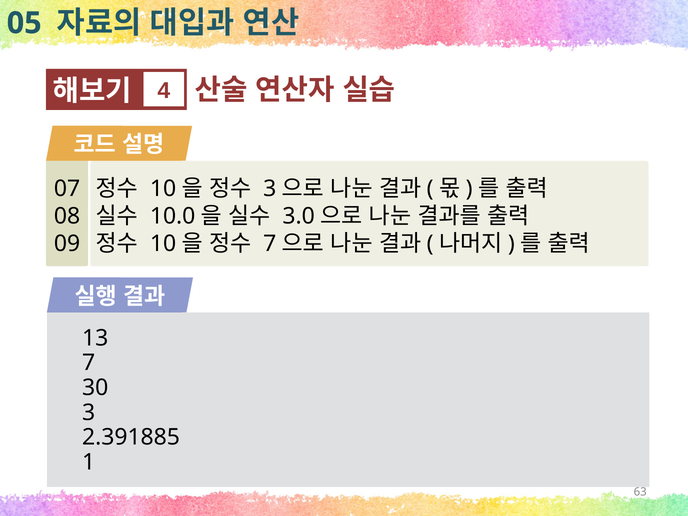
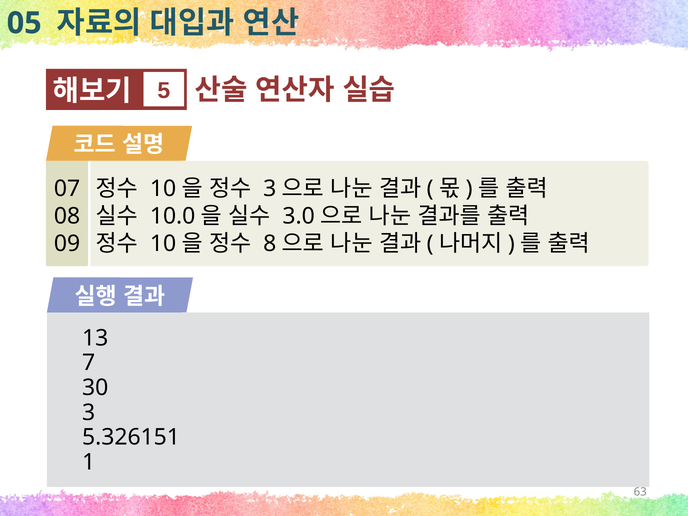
4: 4 -> 5
7 at (270, 243): 7 -> 8
2.391885: 2.391885 -> 5.326151
